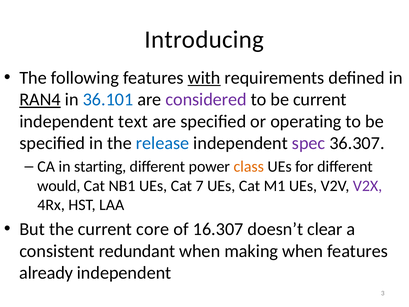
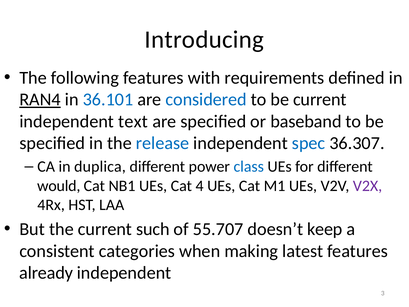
with underline: present -> none
considered colour: purple -> blue
operating: operating -> baseband
spec colour: purple -> blue
starting: starting -> duplica
class colour: orange -> blue
7: 7 -> 4
core: core -> such
16.307: 16.307 -> 55.707
clear: clear -> keep
redundant: redundant -> categories
making when: when -> latest
